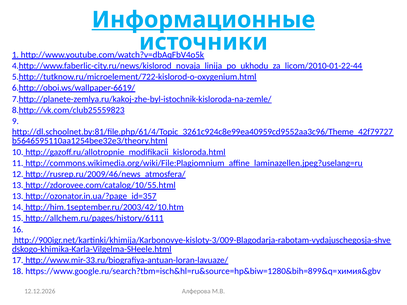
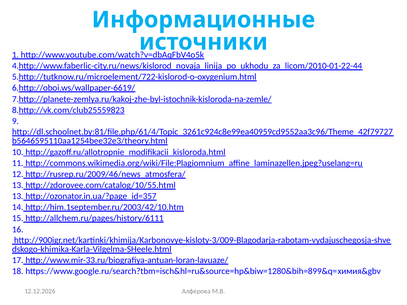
Информационные underline: present -> none
